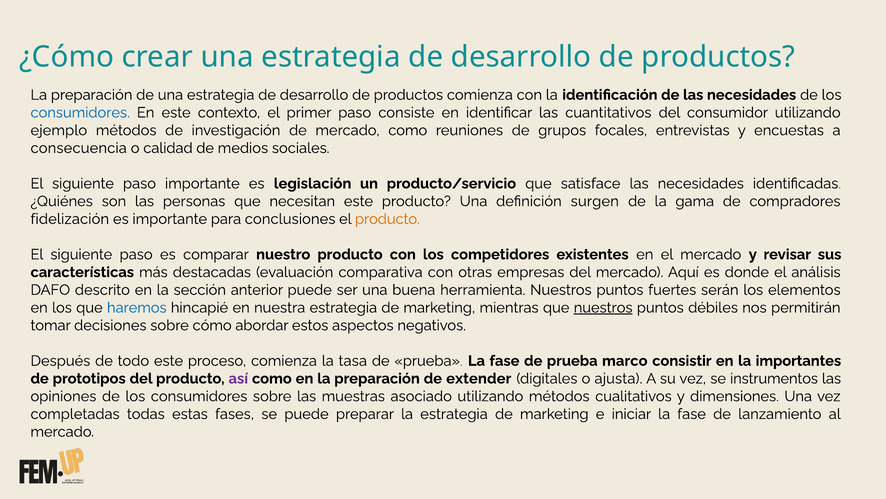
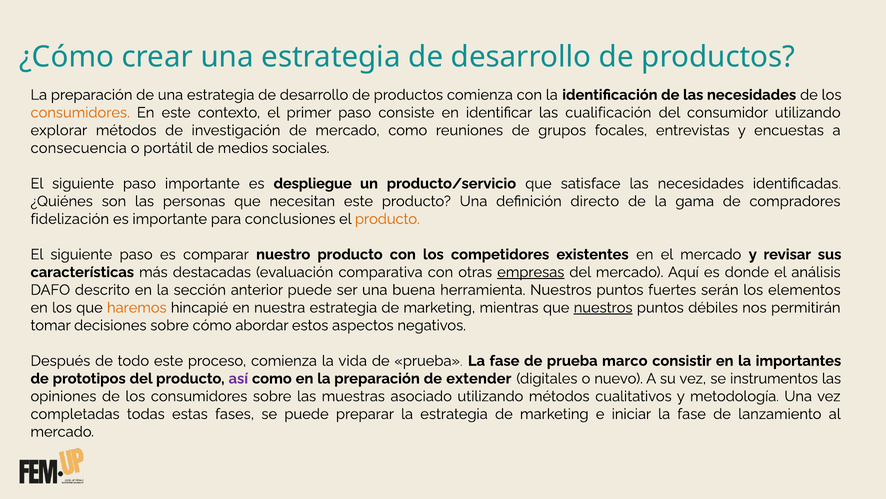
consumidores at (80, 112) colour: blue -> orange
cuantitativos: cuantitativos -> cualificación
ejemplo: ejemplo -> explorar
calidad: calidad -> portátil
legislación: legislación -> despliegue
surgen: surgen -> directo
empresas underline: none -> present
haremos colour: blue -> orange
tasa: tasa -> vida
ajusta: ajusta -> nuevo
dimensiones: dimensiones -> metodología
